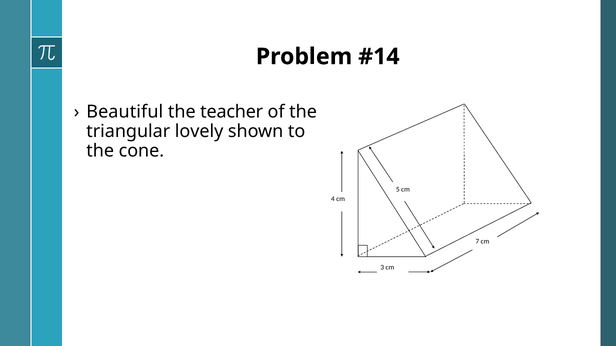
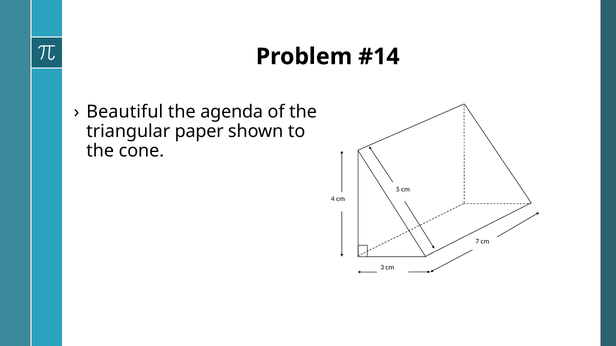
teacher: teacher -> agenda
lovely: lovely -> paper
